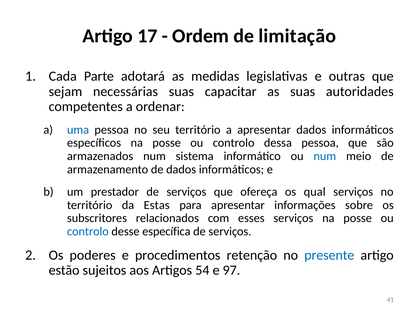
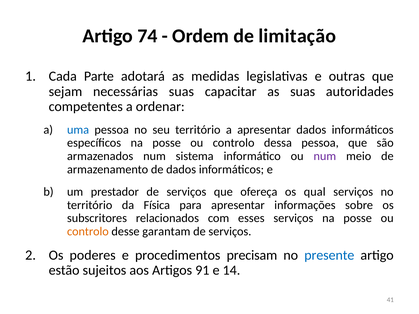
17: 17 -> 74
num at (325, 156) colour: blue -> purple
Estas: Estas -> Física
controlo at (88, 232) colour: blue -> orange
específica: específica -> garantam
retenção: retenção -> precisam
54: 54 -> 91
97: 97 -> 14
